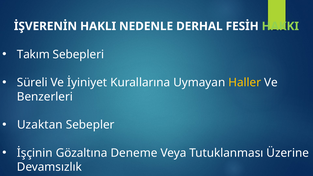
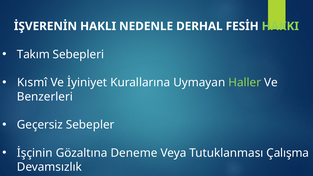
Süreli: Süreli -> Kısmî
Haller colour: yellow -> light green
Uzaktan: Uzaktan -> Geçersiz
Üzerine: Üzerine -> Çalışma
